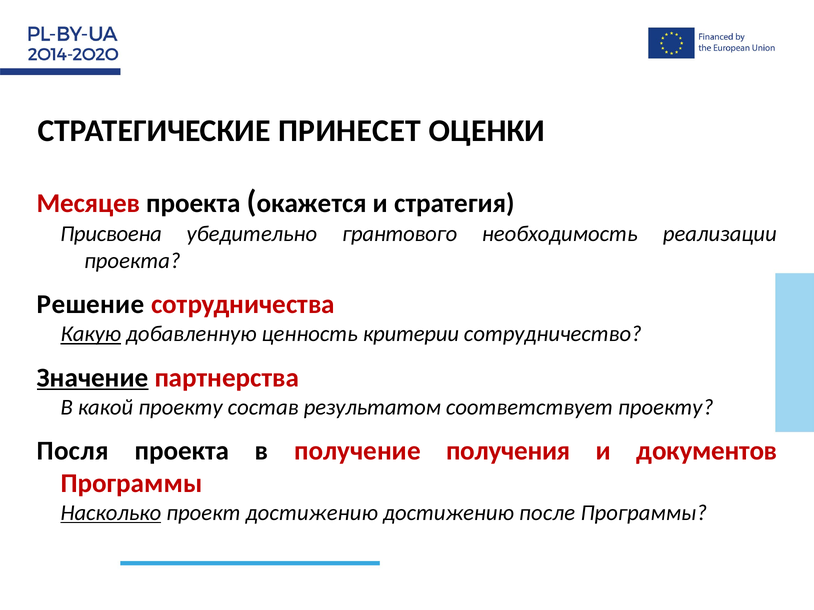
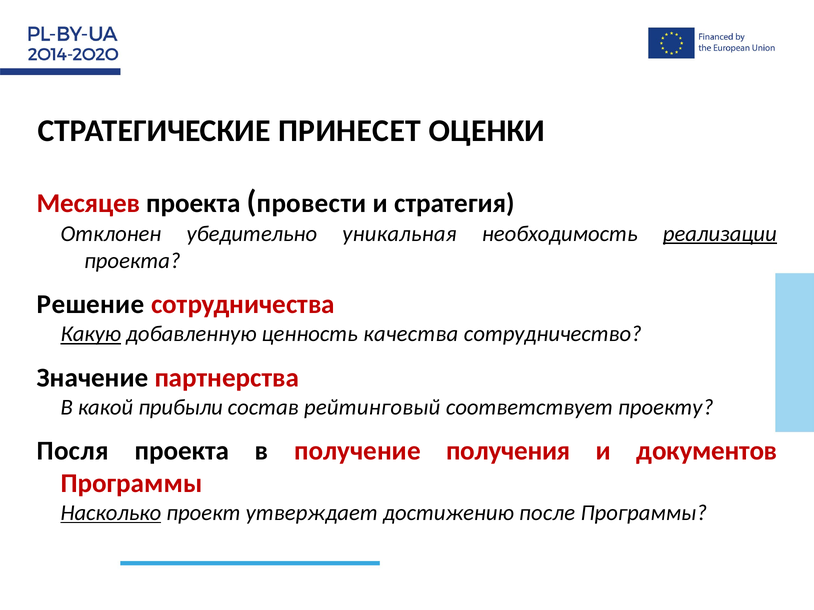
окажется: окажется -> провести
Присвоена: Присвоена -> Отклонен
грантового: грантового -> уникальная
реализации underline: none -> present
критерии: критерии -> качества
Значение underline: present -> none
какой проекту: проекту -> прибыли
результатом: результатом -> рейтинговый
проект достижению: достижению -> утверждает
